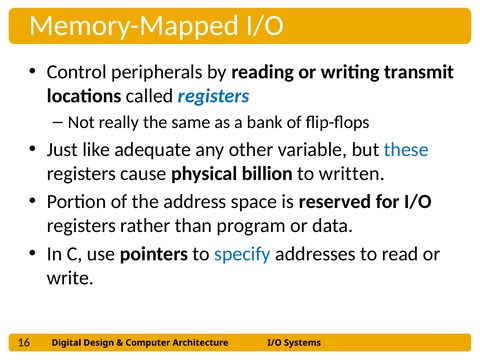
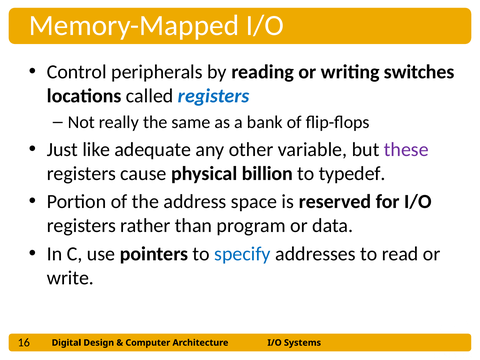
transmit: transmit -> switches
these colour: blue -> purple
written: written -> typedef
